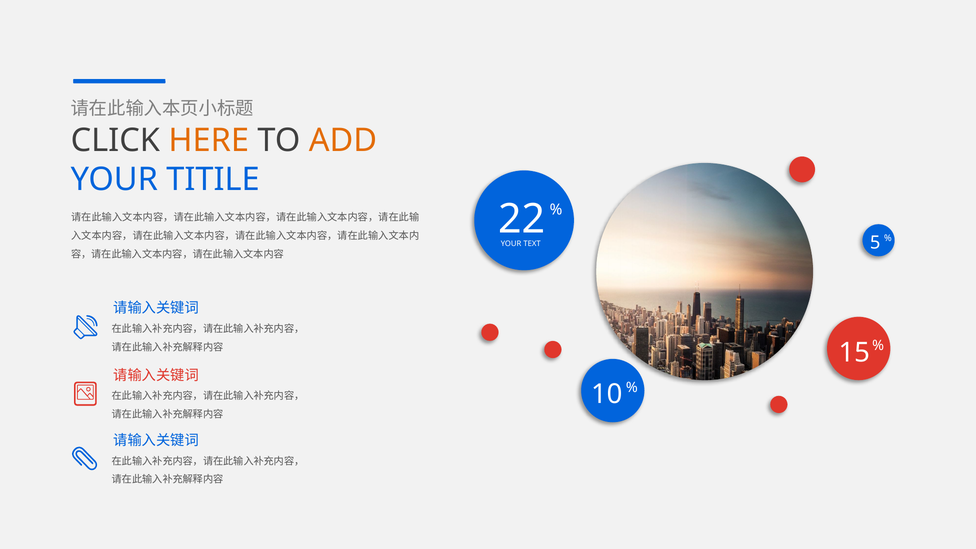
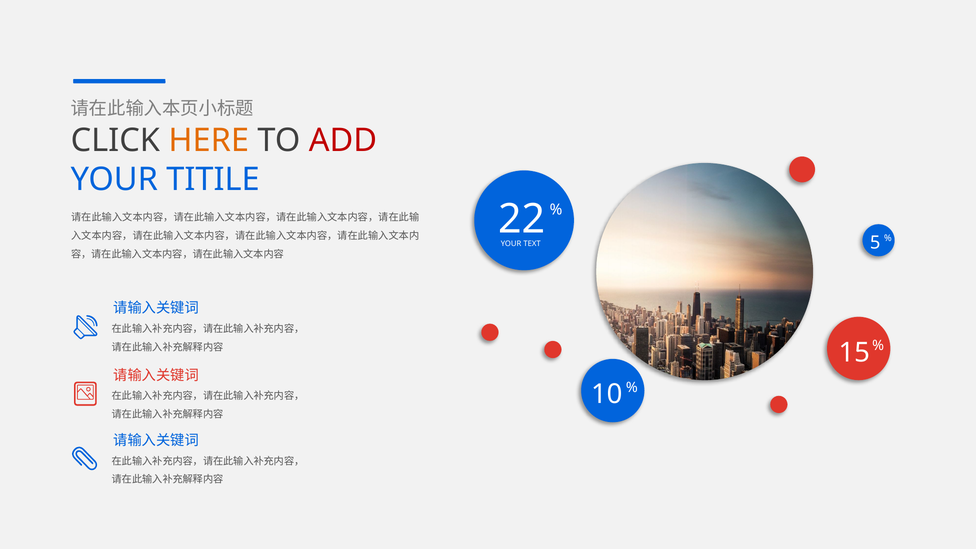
ADD colour: orange -> red
